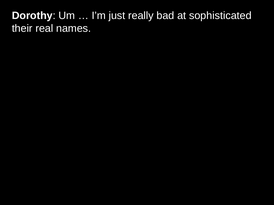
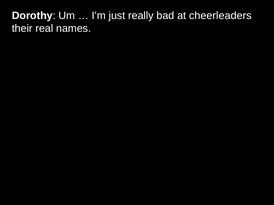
sophisticated: sophisticated -> cheerleaders
